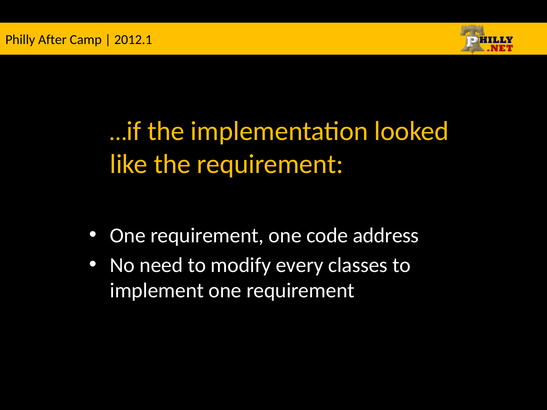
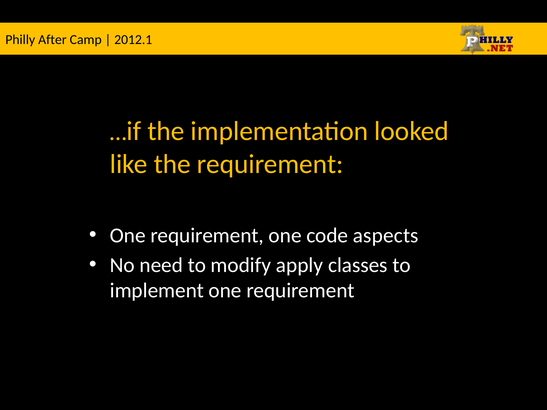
address: address -> aspects
every: every -> apply
